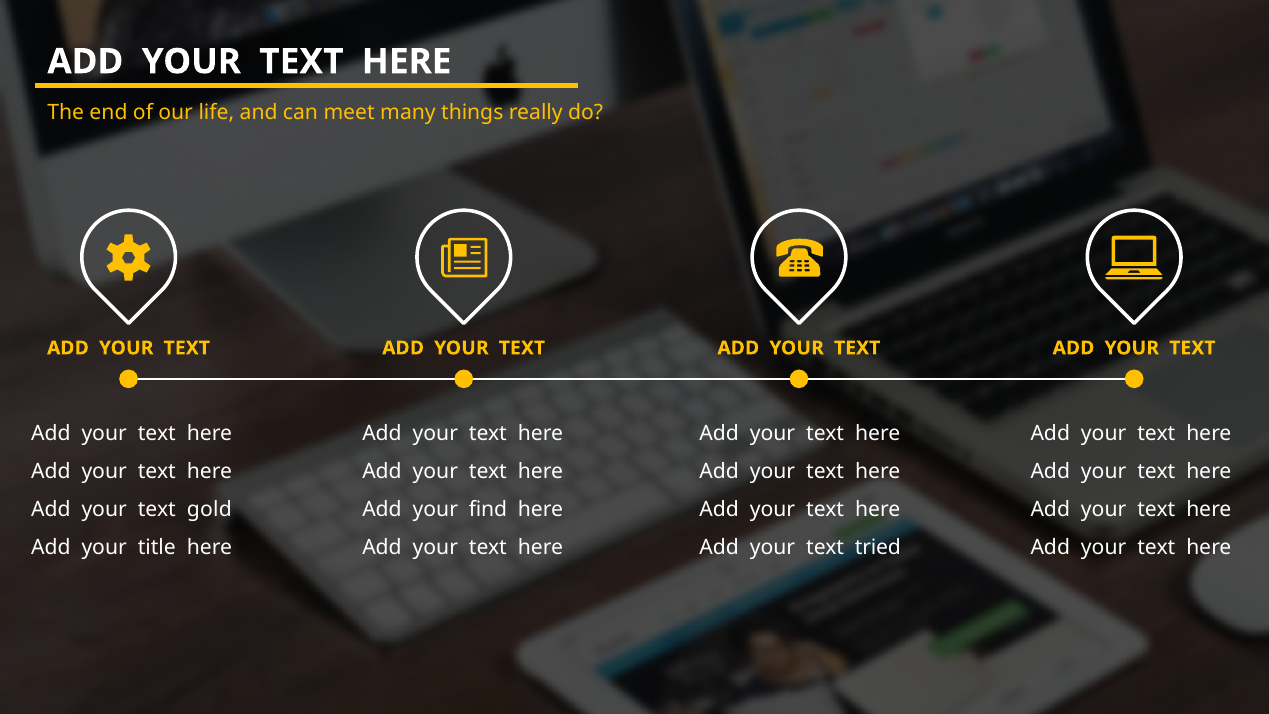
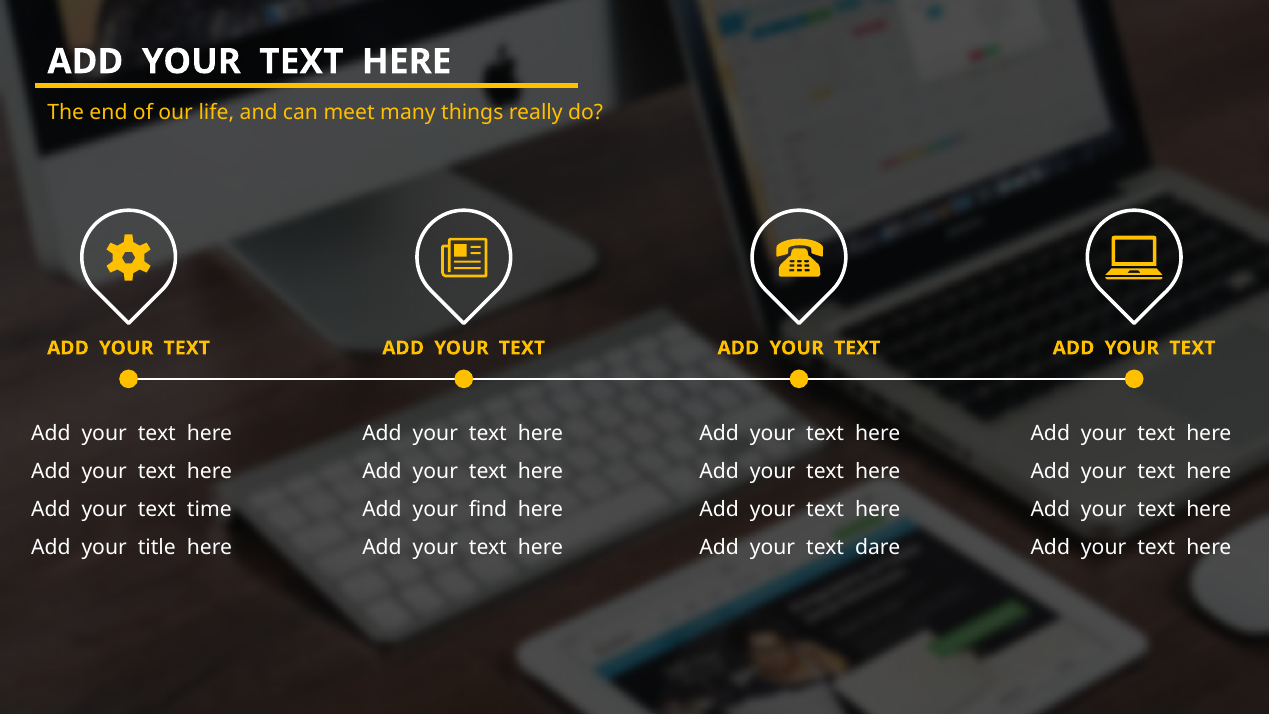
gold: gold -> time
tried: tried -> dare
